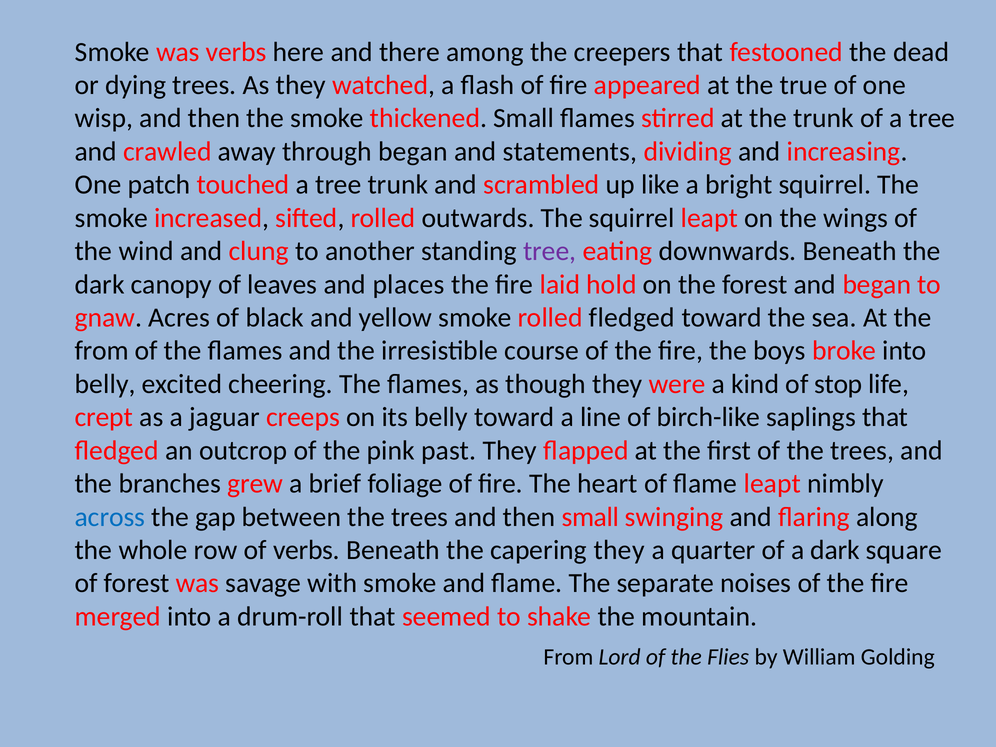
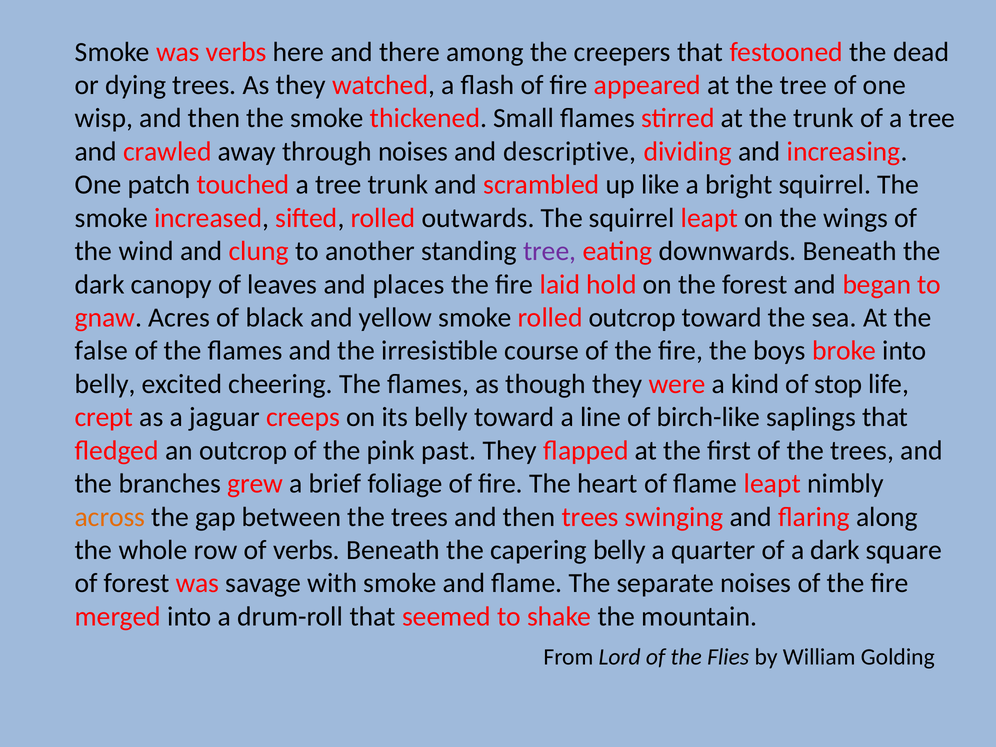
the true: true -> tree
through began: began -> noises
statements: statements -> descriptive
rolled fledged: fledged -> outcrop
from at (102, 351): from -> false
across colour: blue -> orange
then small: small -> trees
capering they: they -> belly
